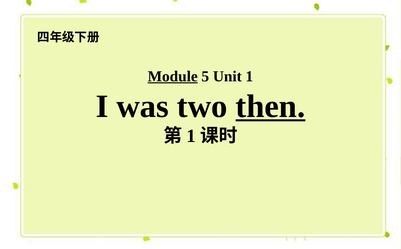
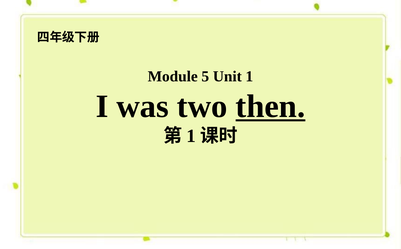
Module underline: present -> none
